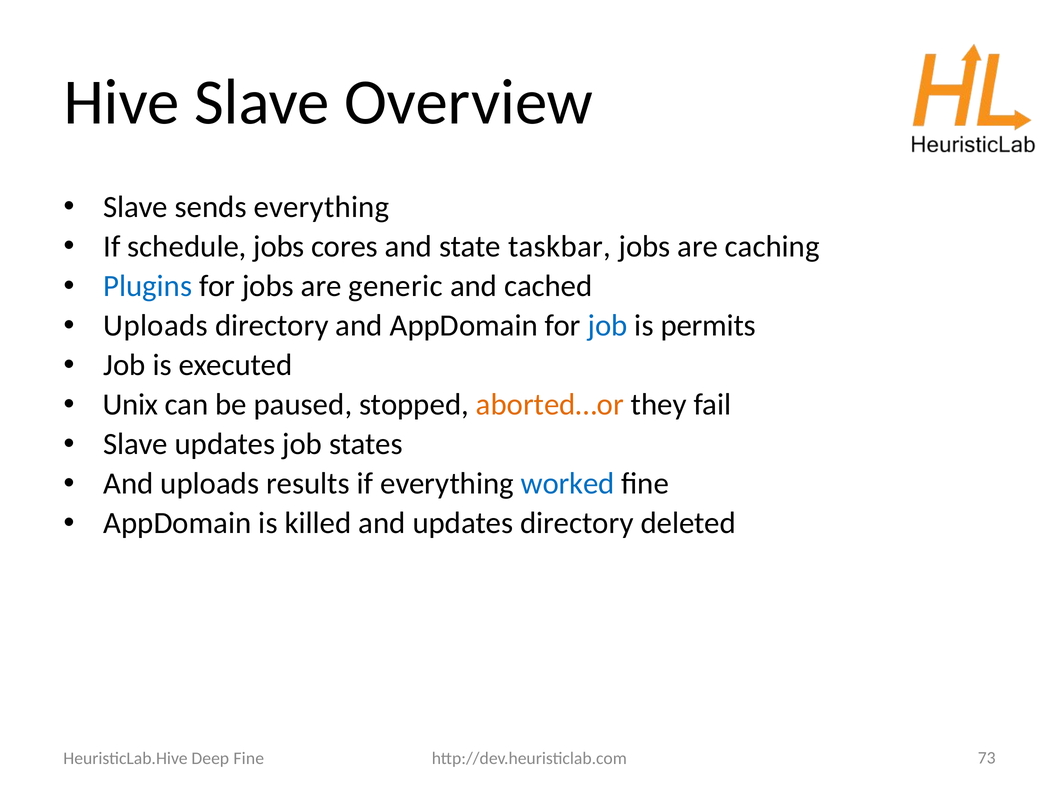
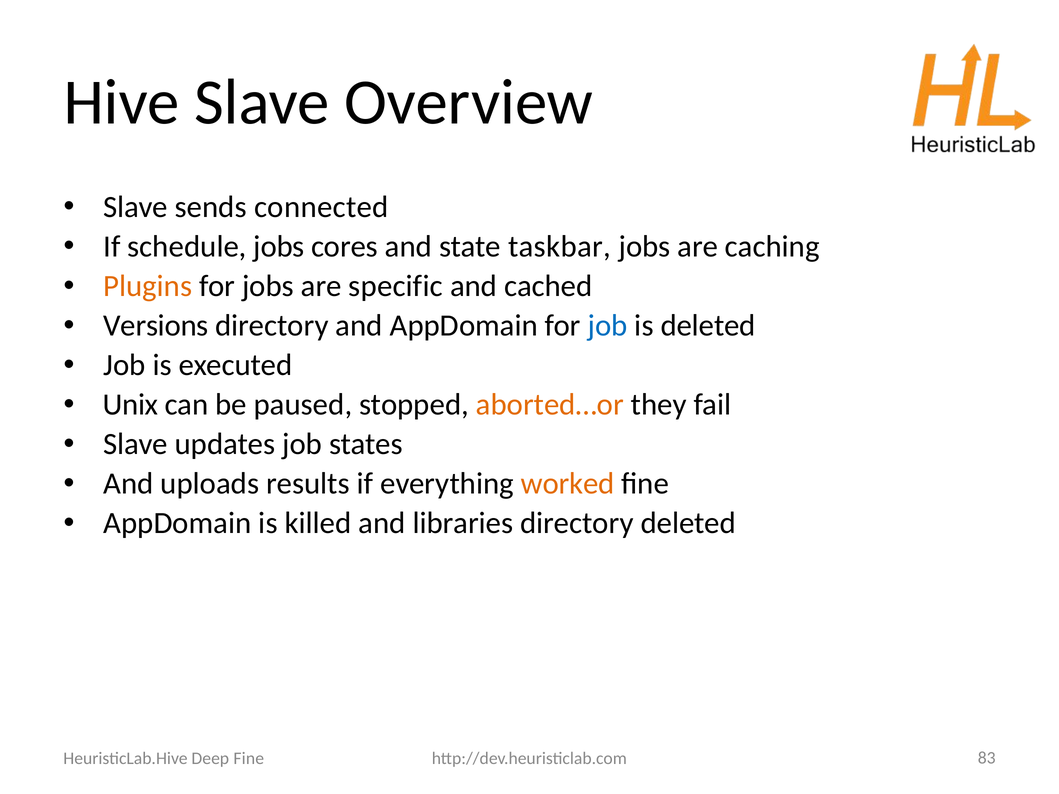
sends everything: everything -> connected
Plugins colour: blue -> orange
generic: generic -> specific
Uploads at (156, 326): Uploads -> Versions
is permits: permits -> deleted
worked colour: blue -> orange
and updates: updates -> libraries
73: 73 -> 83
